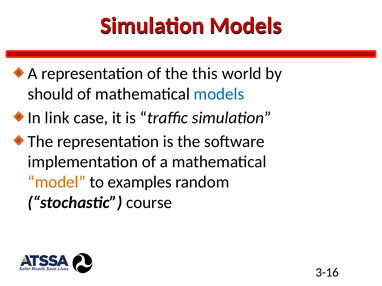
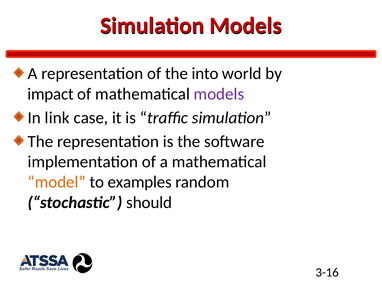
this: this -> into
should: should -> impact
models at (219, 94) colour: blue -> purple
course: course -> should
